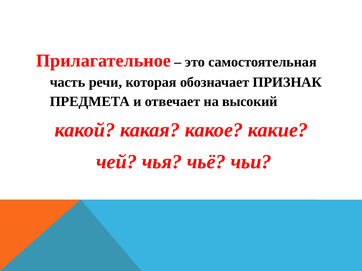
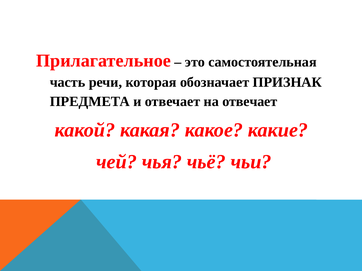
на высокий: высокий -> отвечает
